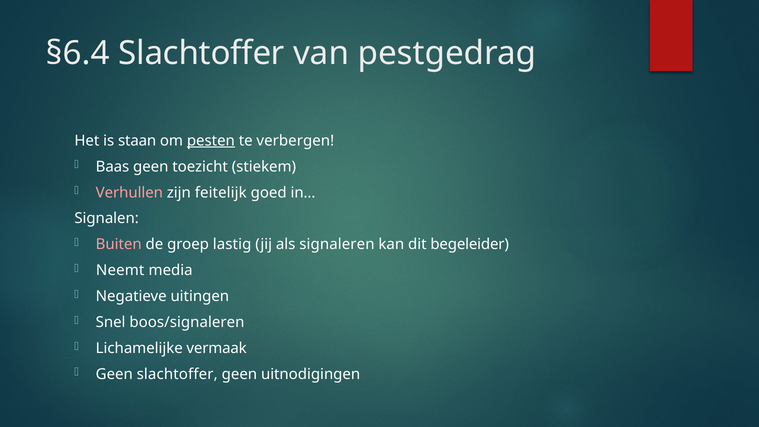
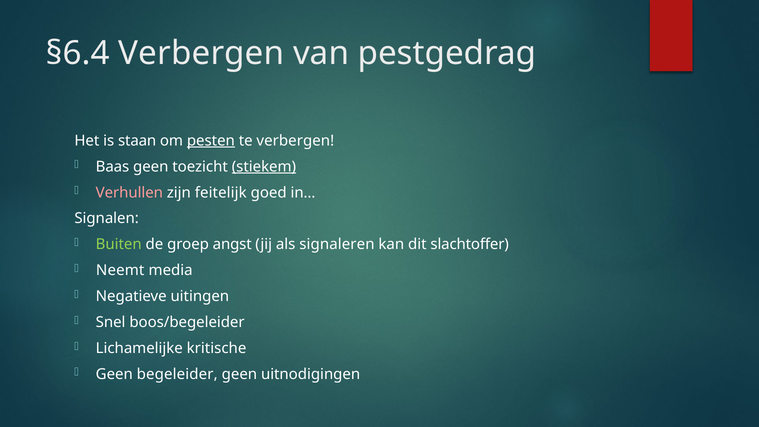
§6.4 Slachtoffer: Slachtoffer -> Verbergen
stiekem underline: none -> present
Buiten colour: pink -> light green
lastig: lastig -> angst
begeleider: begeleider -> slachtoffer
boos/signaleren: boos/signaleren -> boos/begeleider
vermaak: vermaak -> kritische
Geen slachtoffer: slachtoffer -> begeleider
